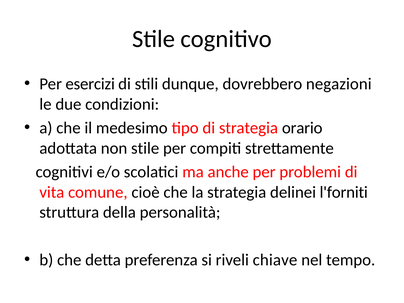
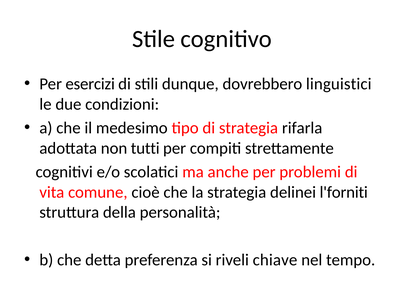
negazioni: negazioni -> linguistici
orario: orario -> rifarla
non stile: stile -> tutti
